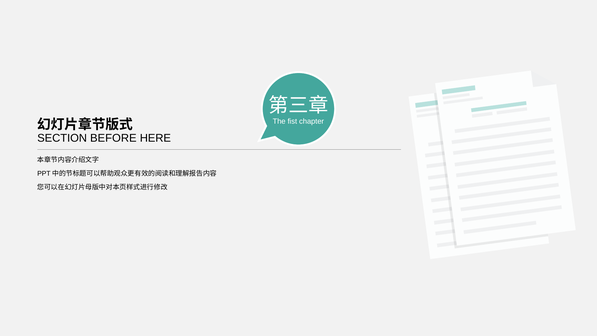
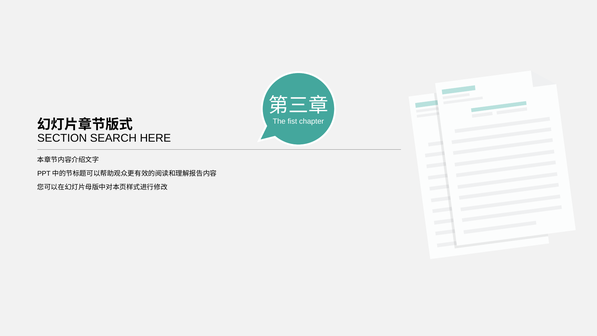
BEFORE: BEFORE -> SEARCH
